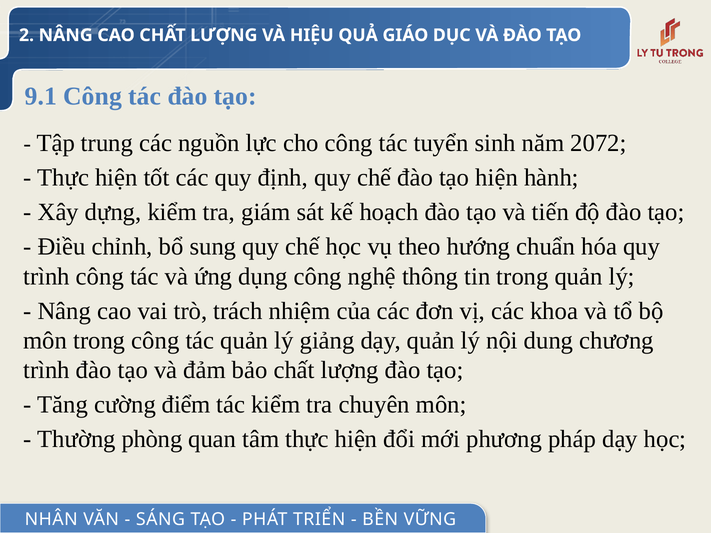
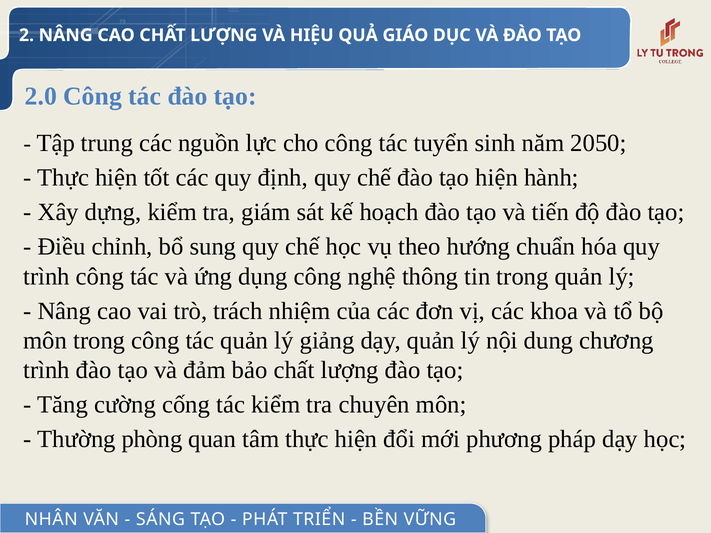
9.1: 9.1 -> 2.0
2072: 2072 -> 2050
điểm: điểm -> cống
